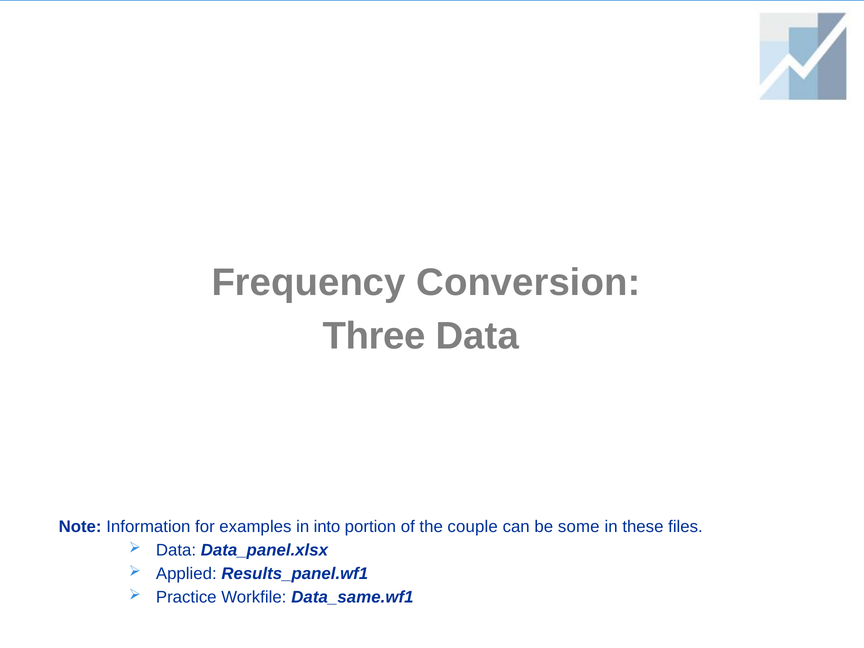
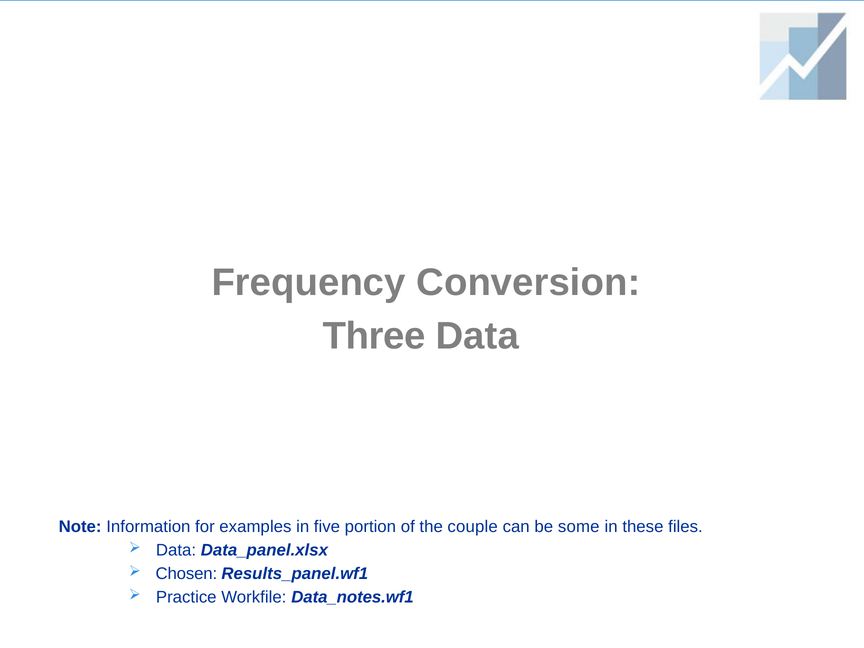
into: into -> five
Applied: Applied -> Chosen
Data_same.wf1: Data_same.wf1 -> Data_notes.wf1
